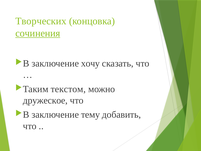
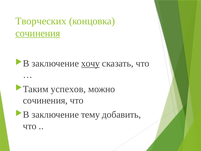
хочу underline: none -> present
текстом: текстом -> успехов
дружеское at (45, 100): дружеское -> сочинения
